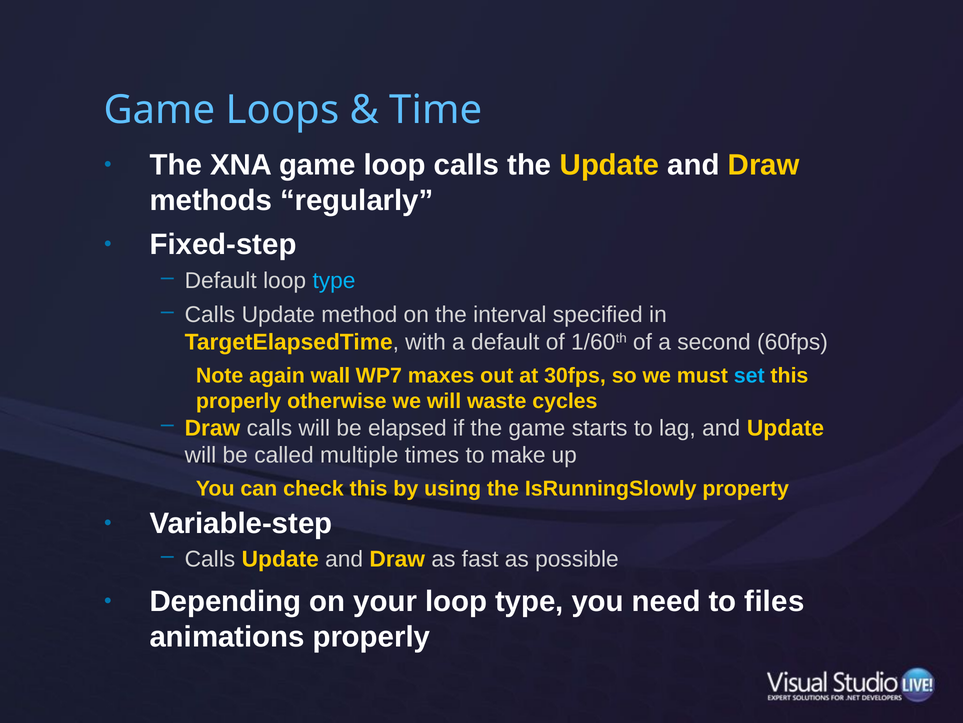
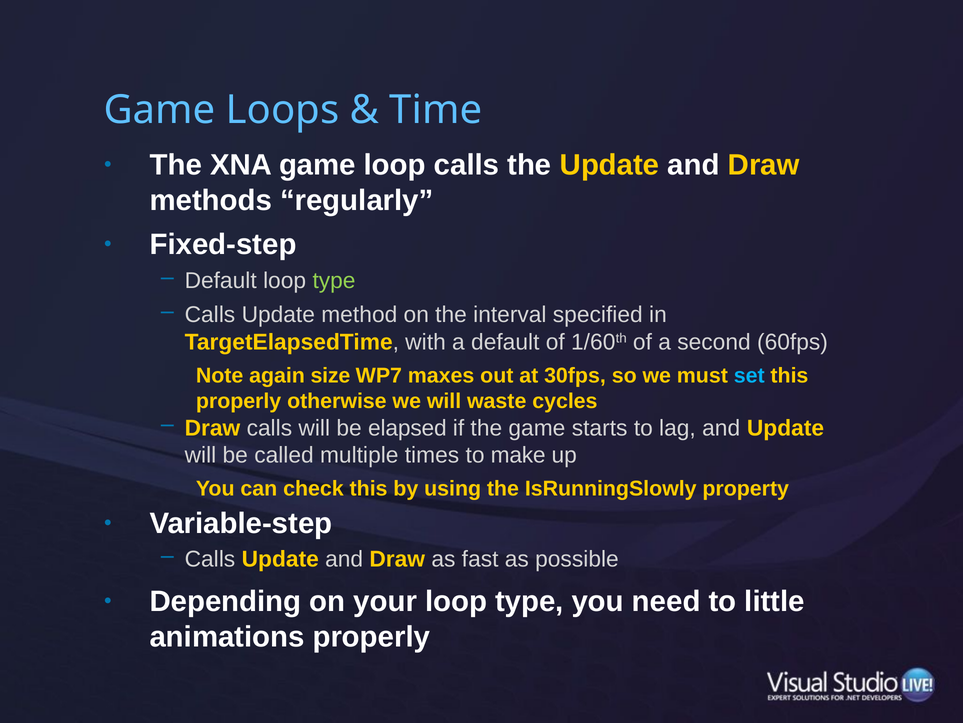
type at (334, 280) colour: light blue -> light green
wall: wall -> size
files: files -> little
